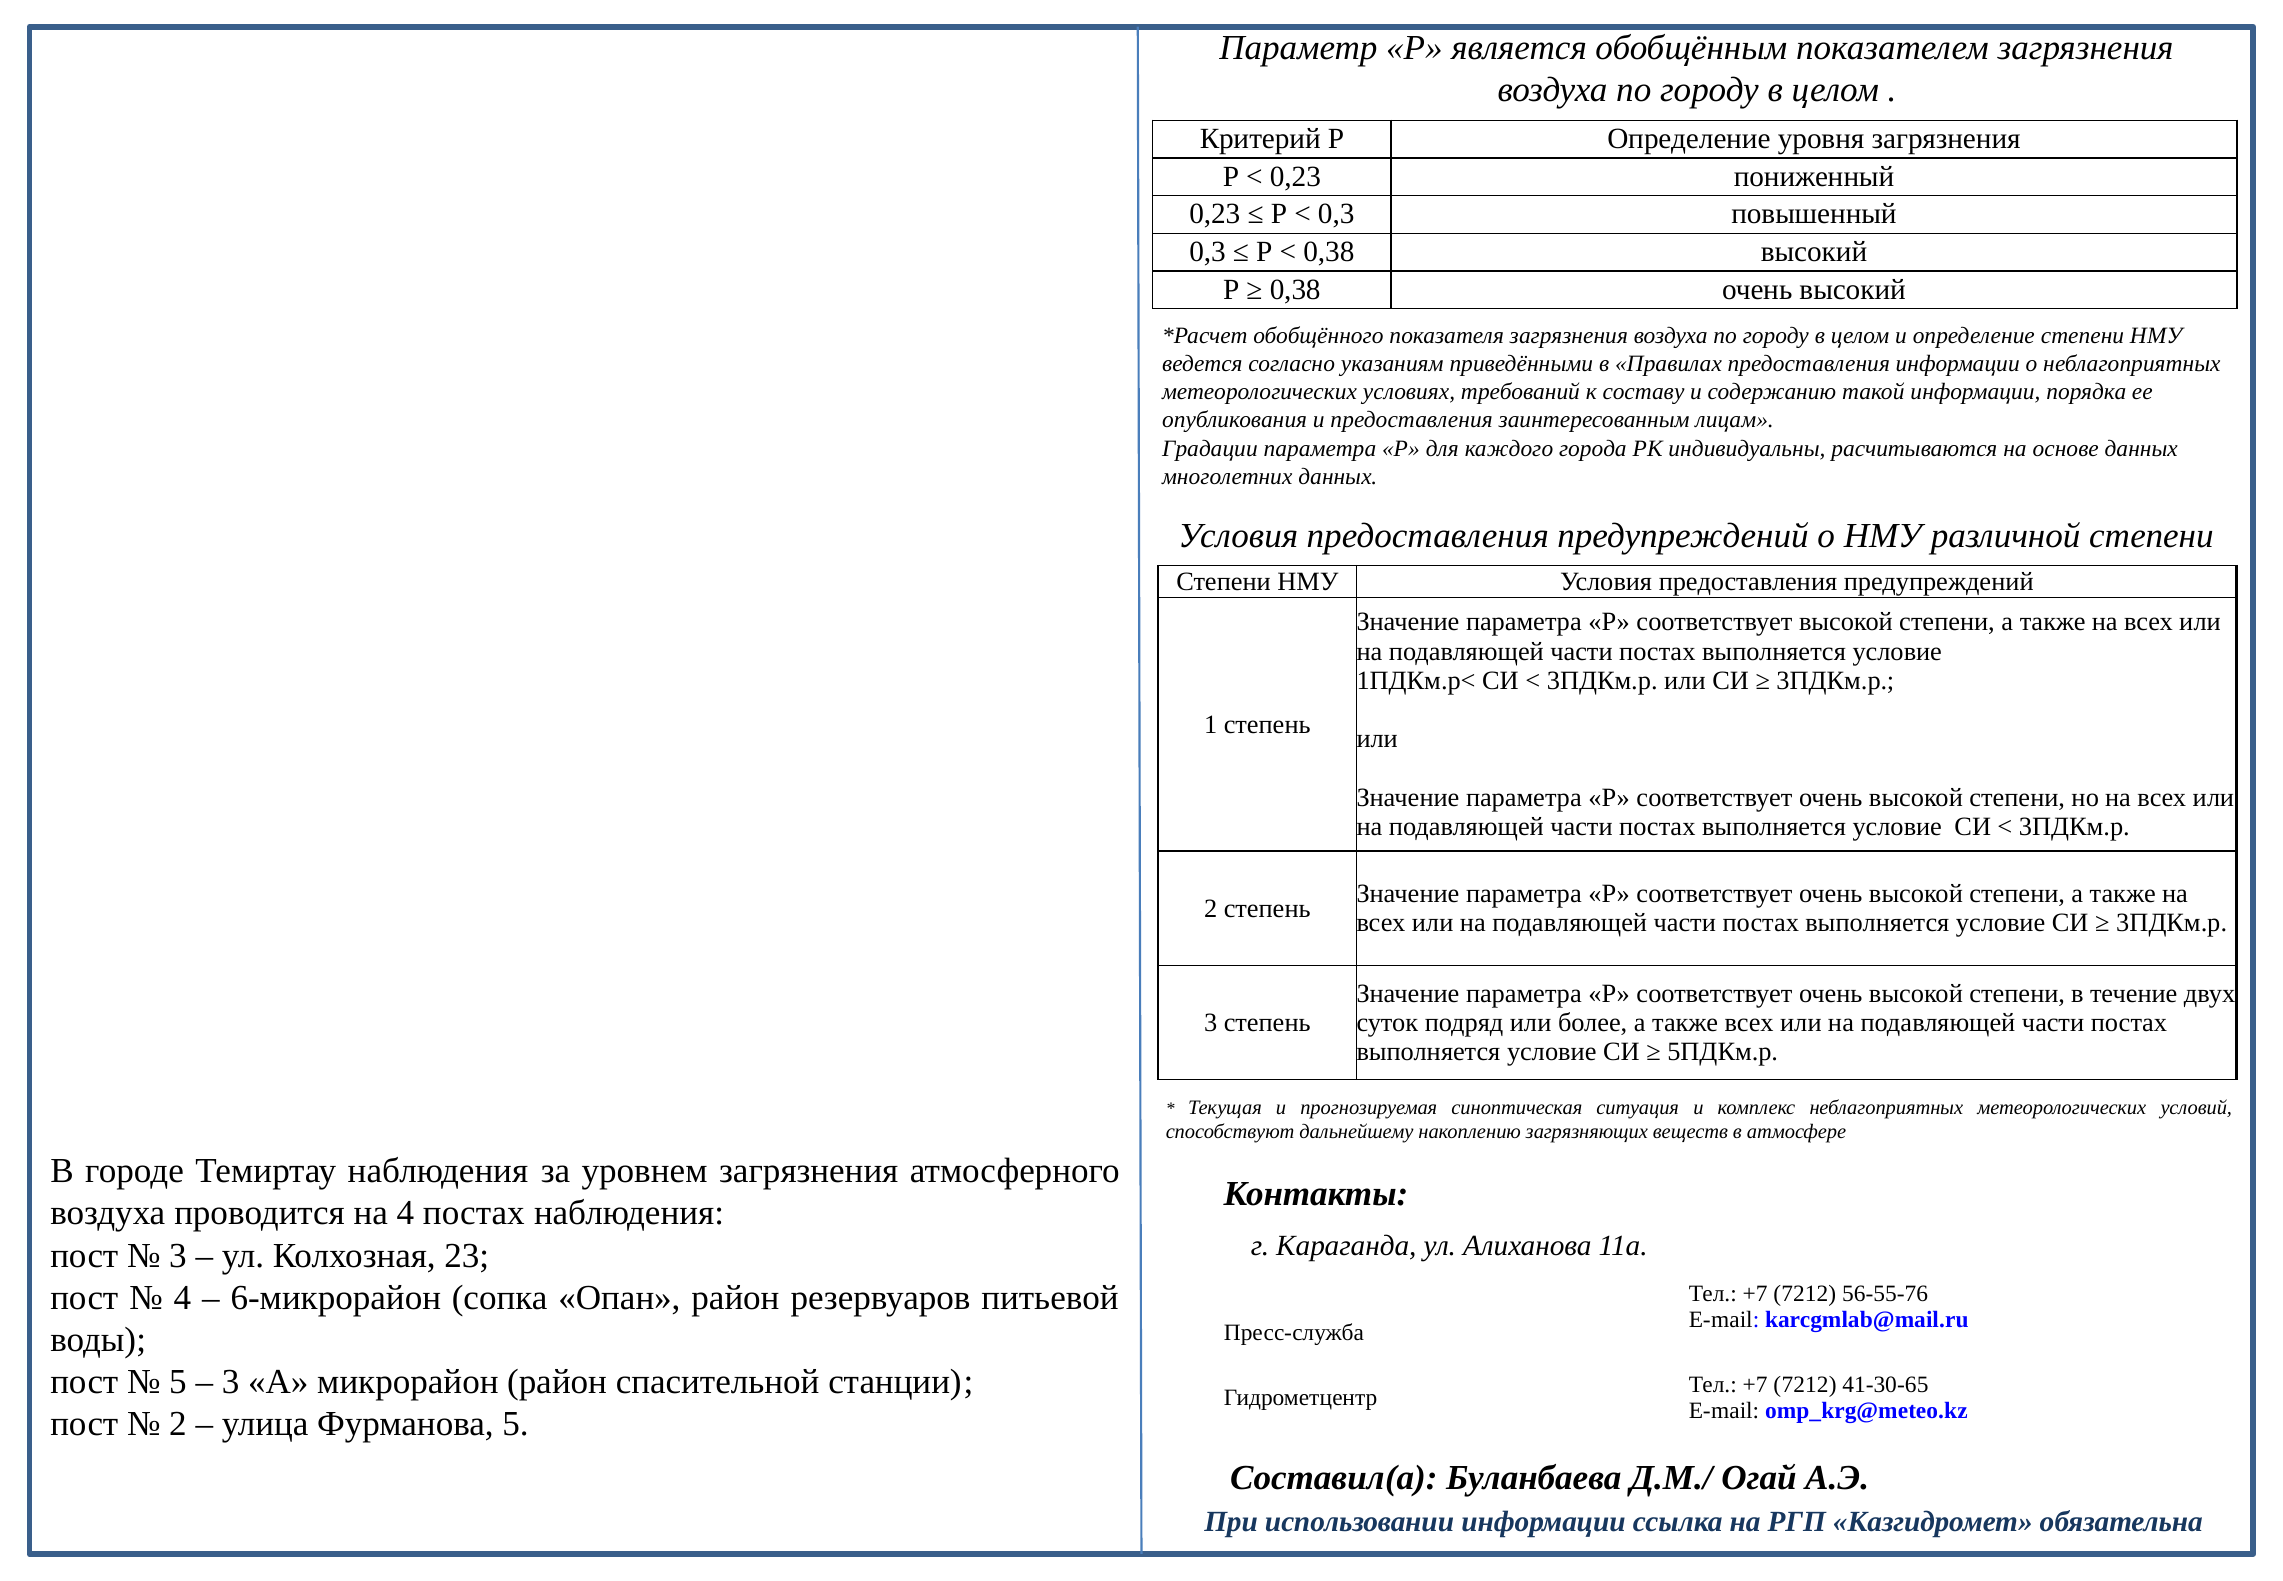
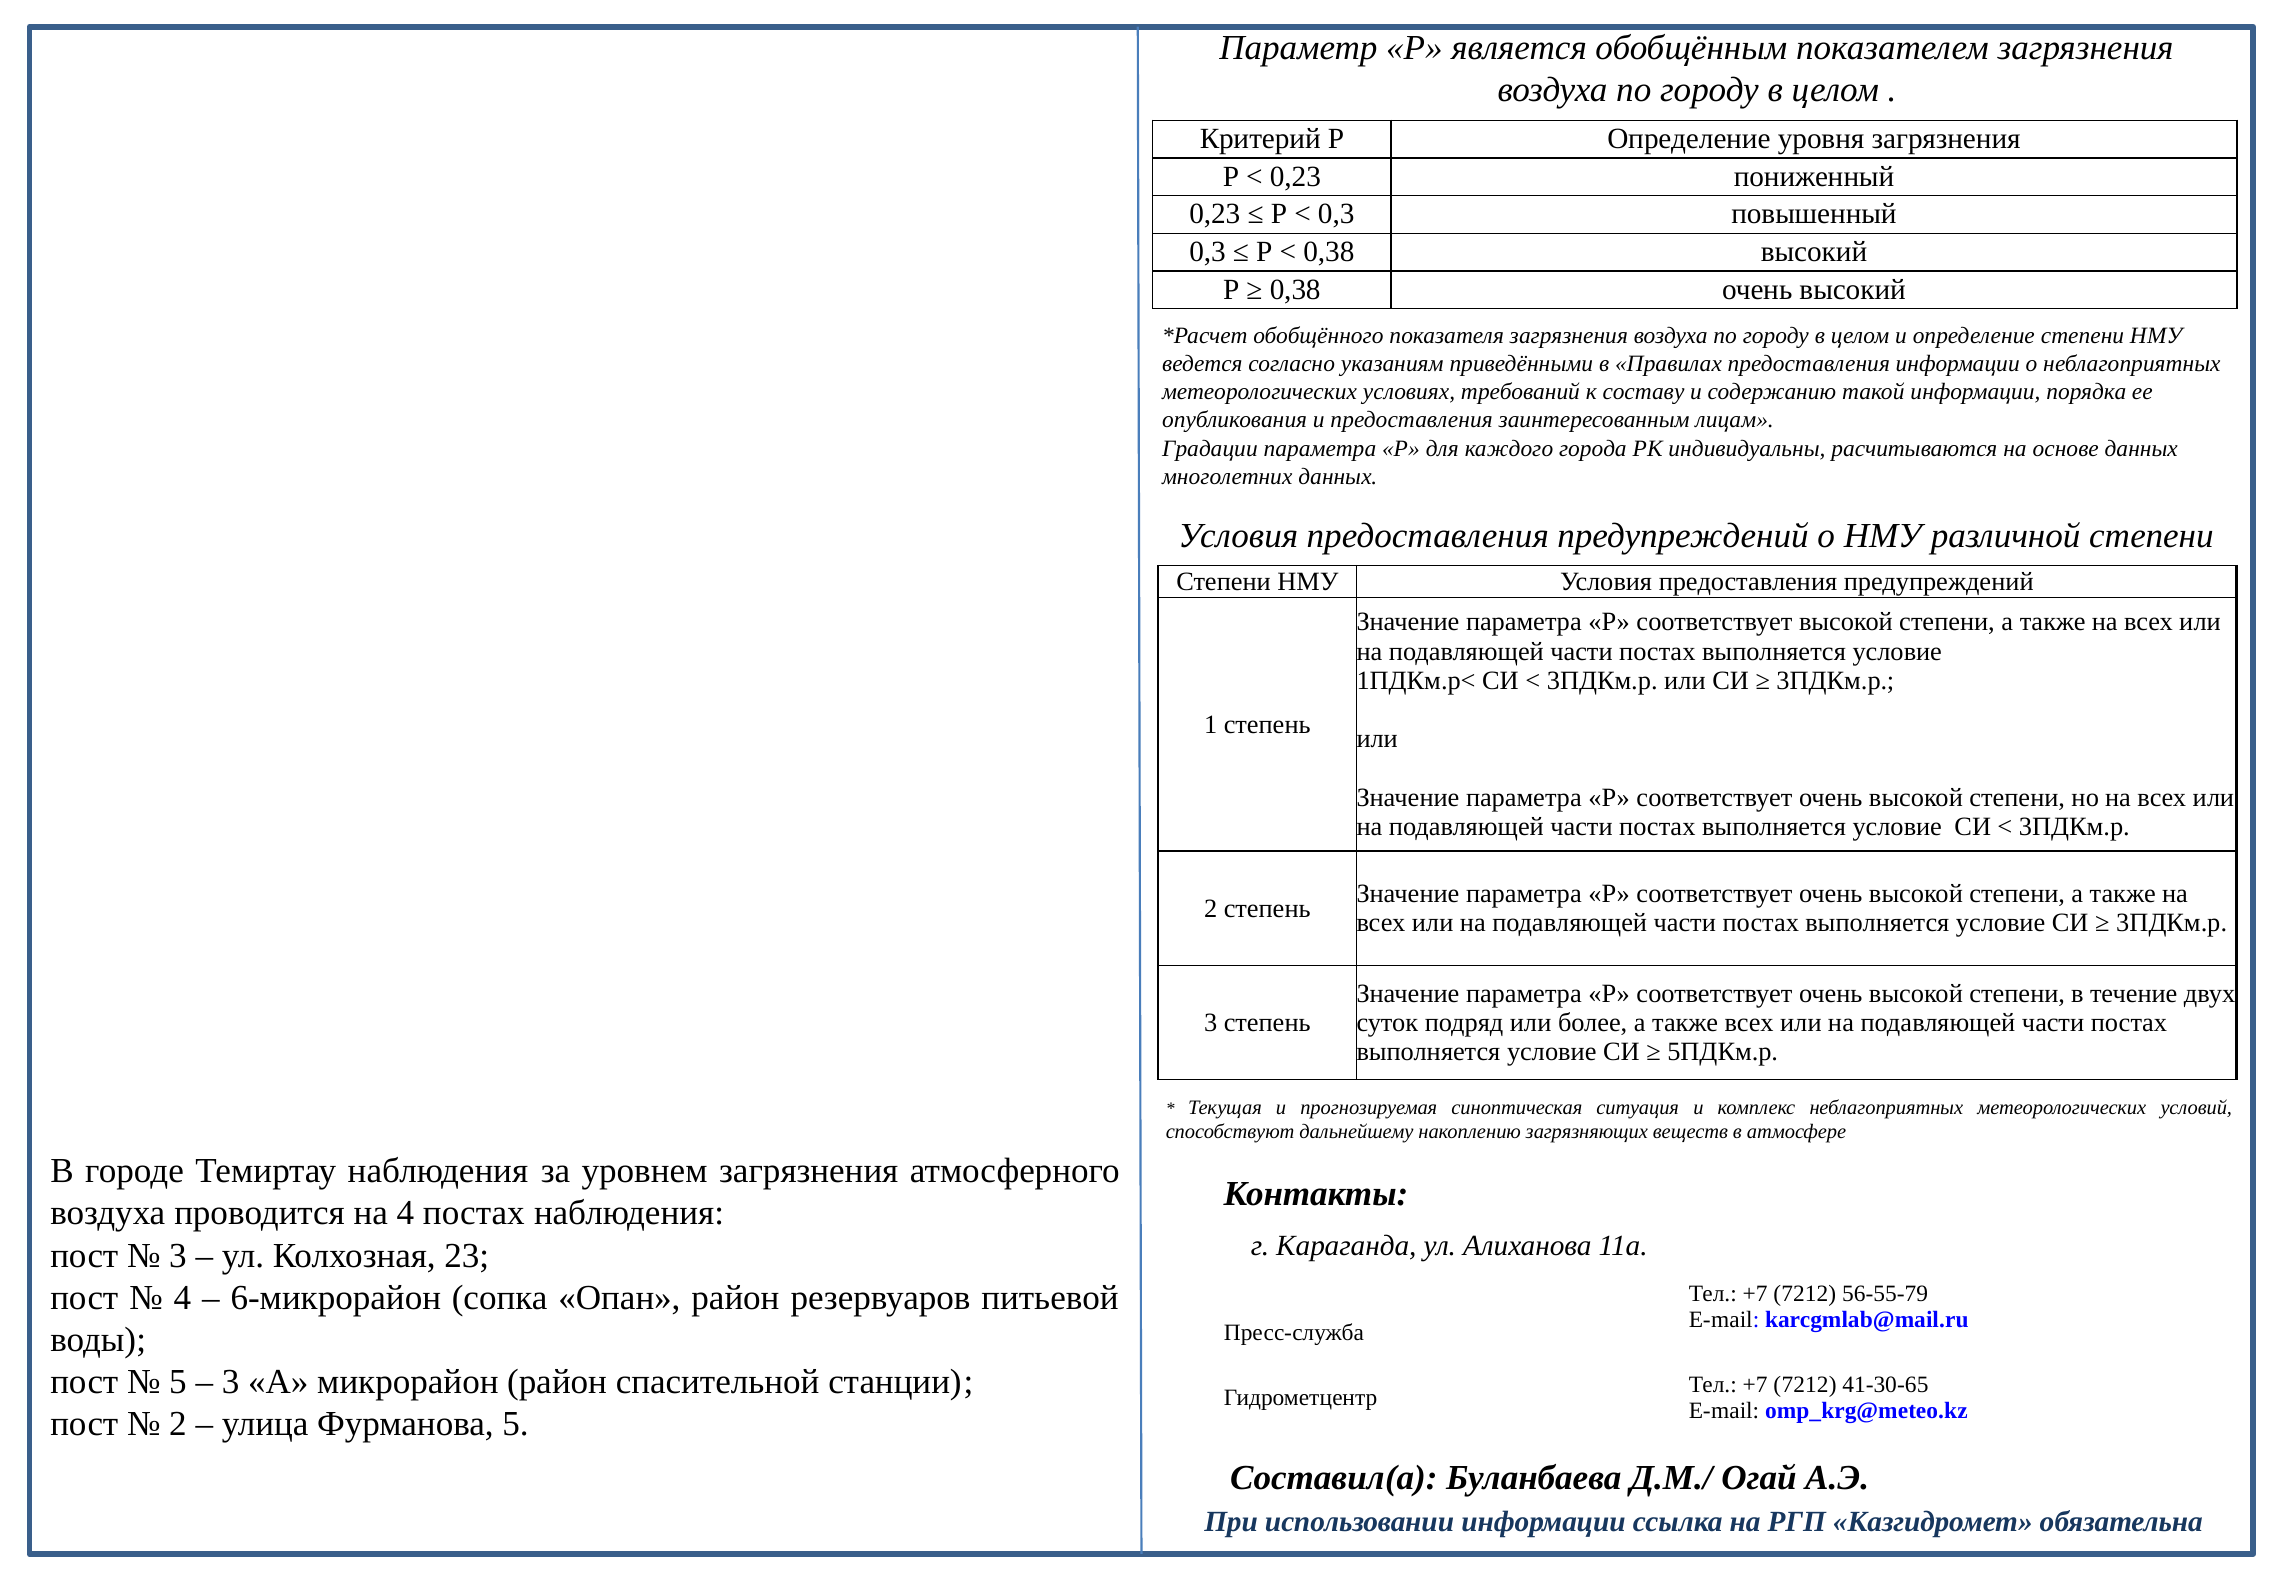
56-55-76: 56-55-76 -> 56-55-79
